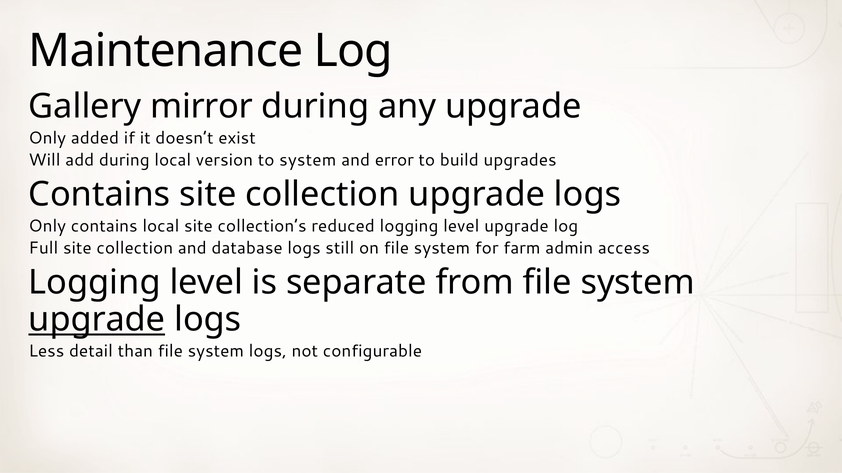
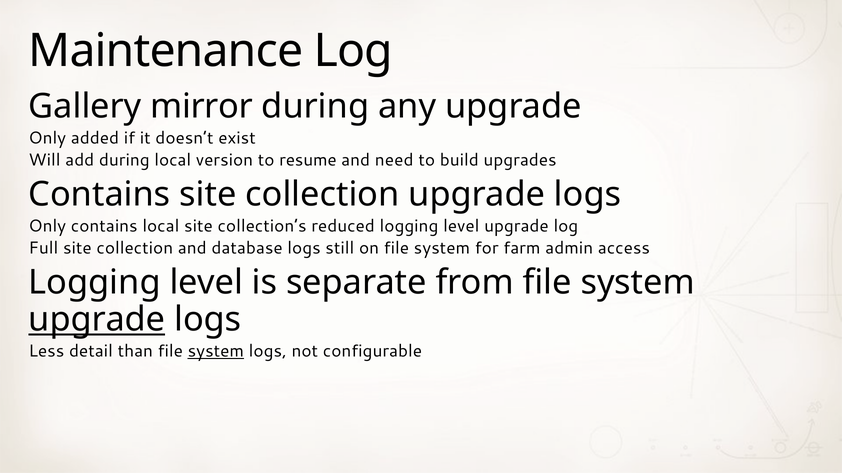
to system: system -> resume
error: error -> need
system at (216, 351) underline: none -> present
